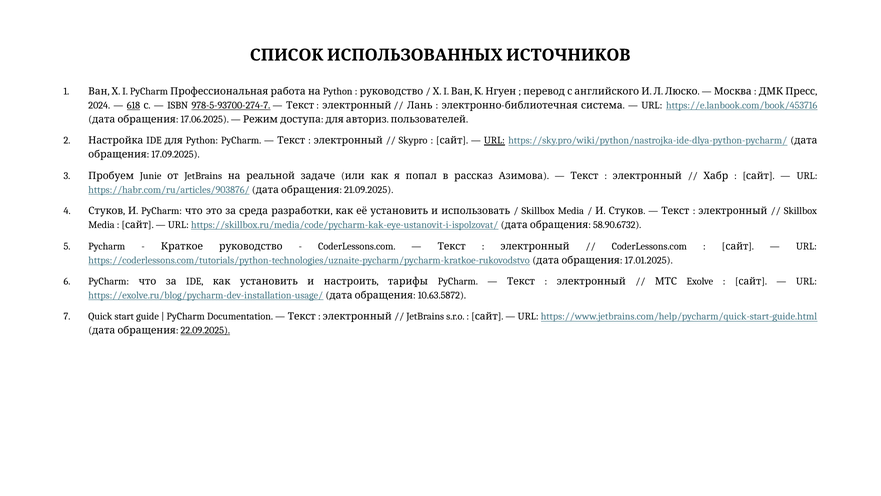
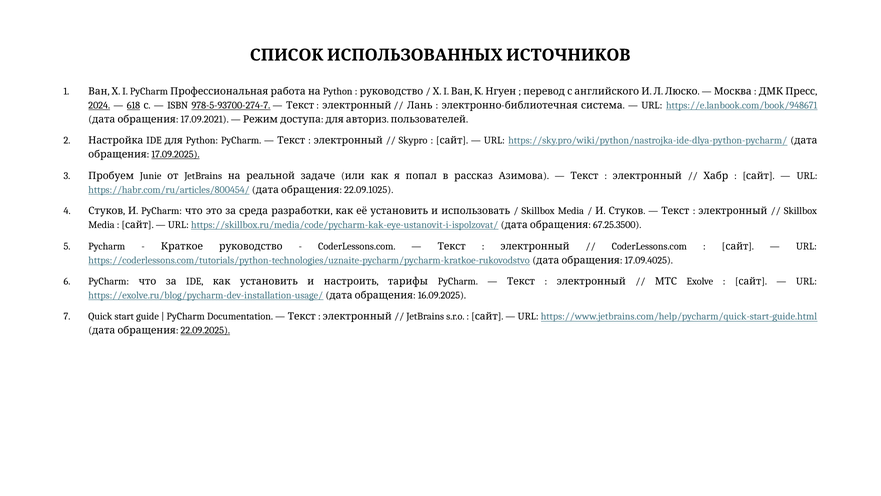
2024 underline: none -> present
https://e.lanbook.com/book/453716: https://e.lanbook.com/book/453716 -> https://e.lanbook.com/book/948671
17.06.2025: 17.06.2025 -> 17.09.2021
URL at (494, 141) underline: present -> none
17.09.2025 underline: none -> present
https://habr.com/ru/articles/903876/: https://habr.com/ru/articles/903876/ -> https://habr.com/ru/articles/800454/
21.09.2025: 21.09.2025 -> 22.09.1025
58.90.6732: 58.90.6732 -> 67.25.3500
17.01.2025: 17.01.2025 -> 17.09.4025
10.63.5872: 10.63.5872 -> 16.09.2025
